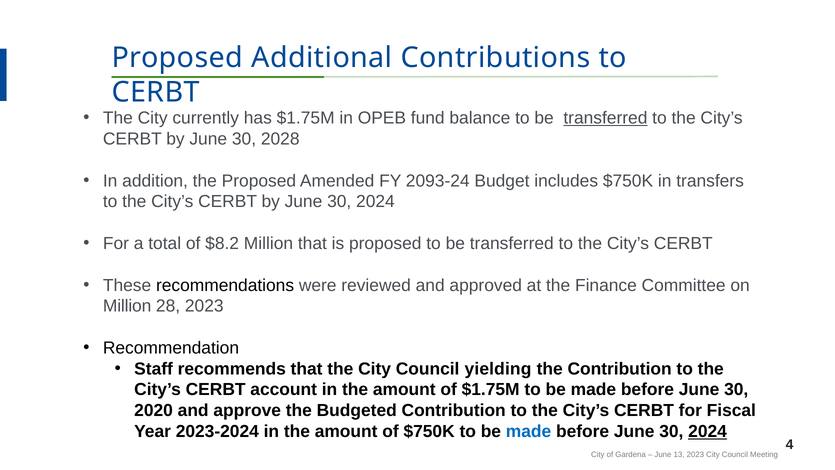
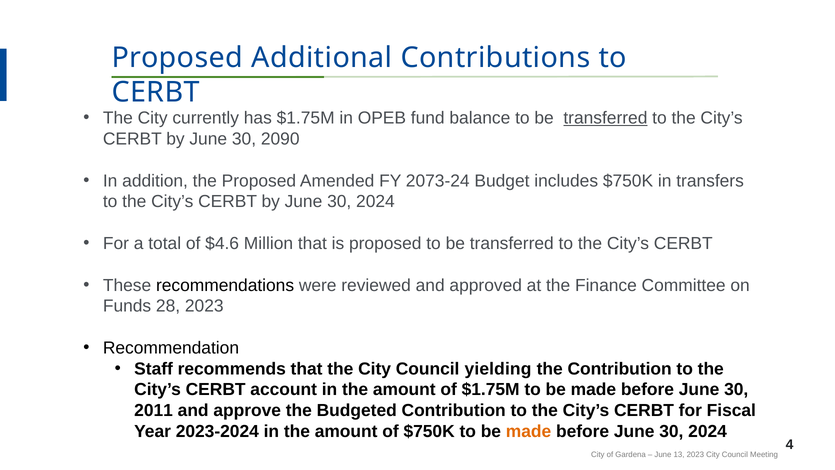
2028: 2028 -> 2090
2093-24: 2093-24 -> 2073-24
$8.2: $8.2 -> $4.6
Million at (127, 306): Million -> Funds
2020: 2020 -> 2011
made at (529, 431) colour: blue -> orange
2024 at (708, 431) underline: present -> none
